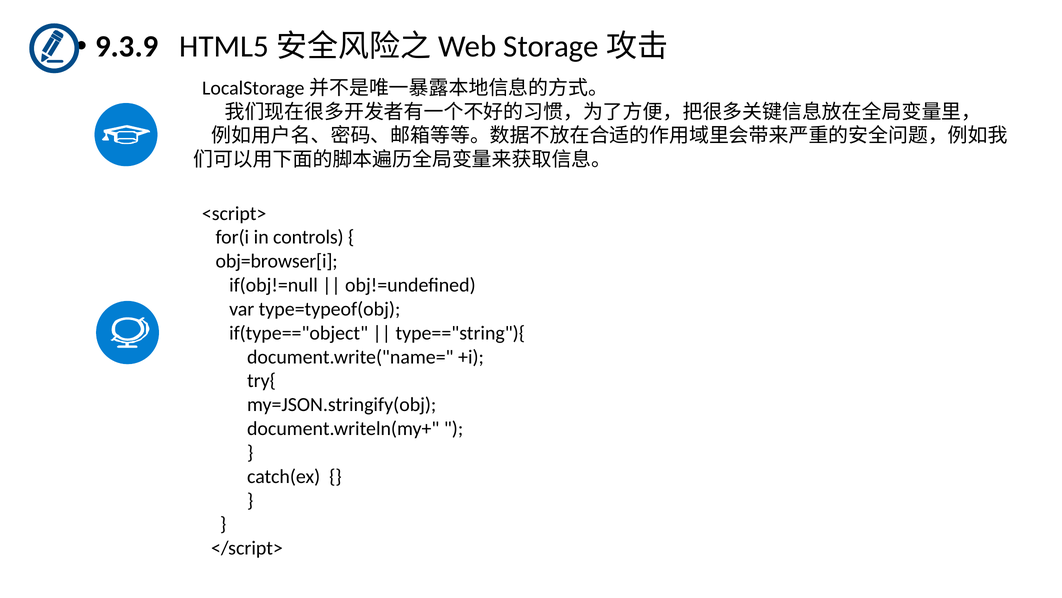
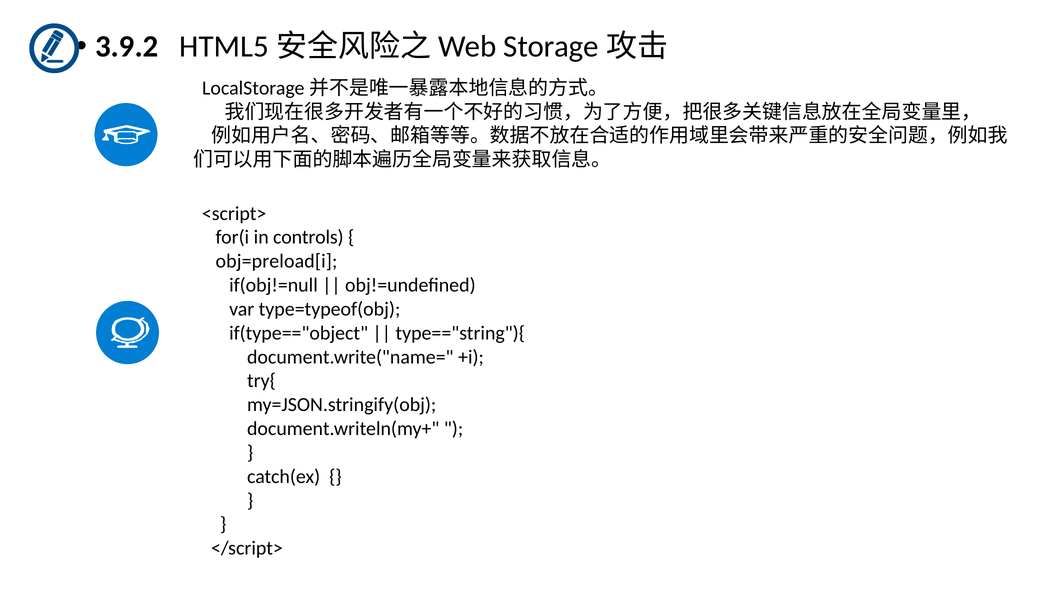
9.3.9: 9.3.9 -> 3.9.2
obj=browser[i: obj=browser[i -> obj=preload[i
